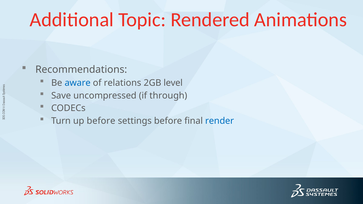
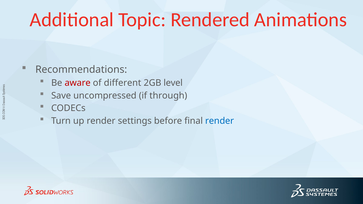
aware colour: blue -> red
relations: relations -> different
up before: before -> render
